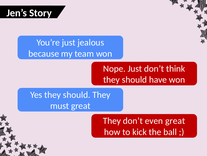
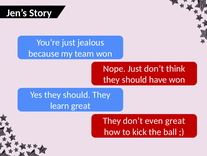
must: must -> learn
